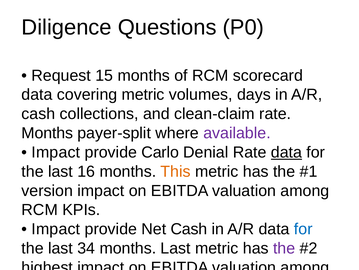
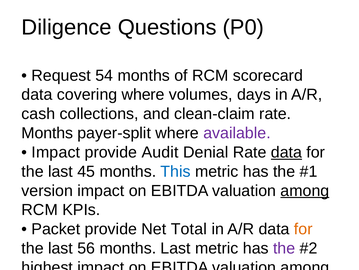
15: 15 -> 54
covering metric: metric -> where
Carlo: Carlo -> Audit
16: 16 -> 45
This at (176, 171) colour: orange -> blue
among at (305, 190) underline: none -> present
Impact at (56, 228): Impact -> Packet
Net Cash: Cash -> Total
for at (303, 228) colour: blue -> orange
34: 34 -> 56
